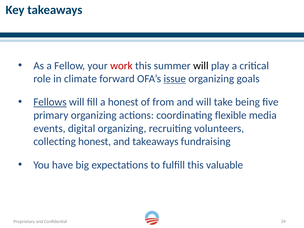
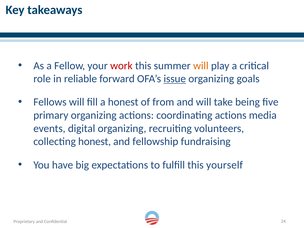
will at (201, 66) colour: black -> orange
climate: climate -> reliable
Fellows underline: present -> none
coordinating flexible: flexible -> actions
and takeaways: takeaways -> fellowship
valuable: valuable -> yourself
